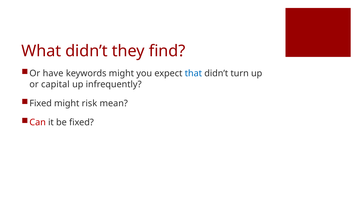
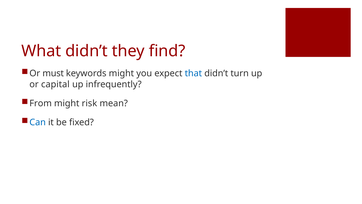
have: have -> must
Fixed at (41, 103): Fixed -> From
Can colour: red -> blue
